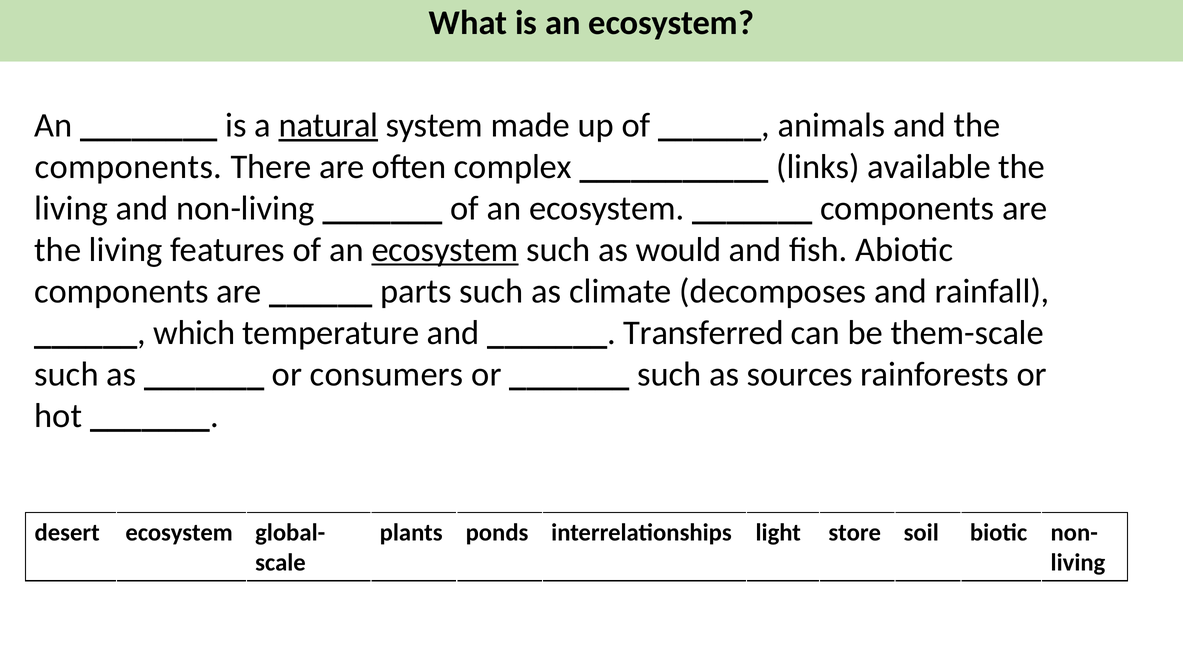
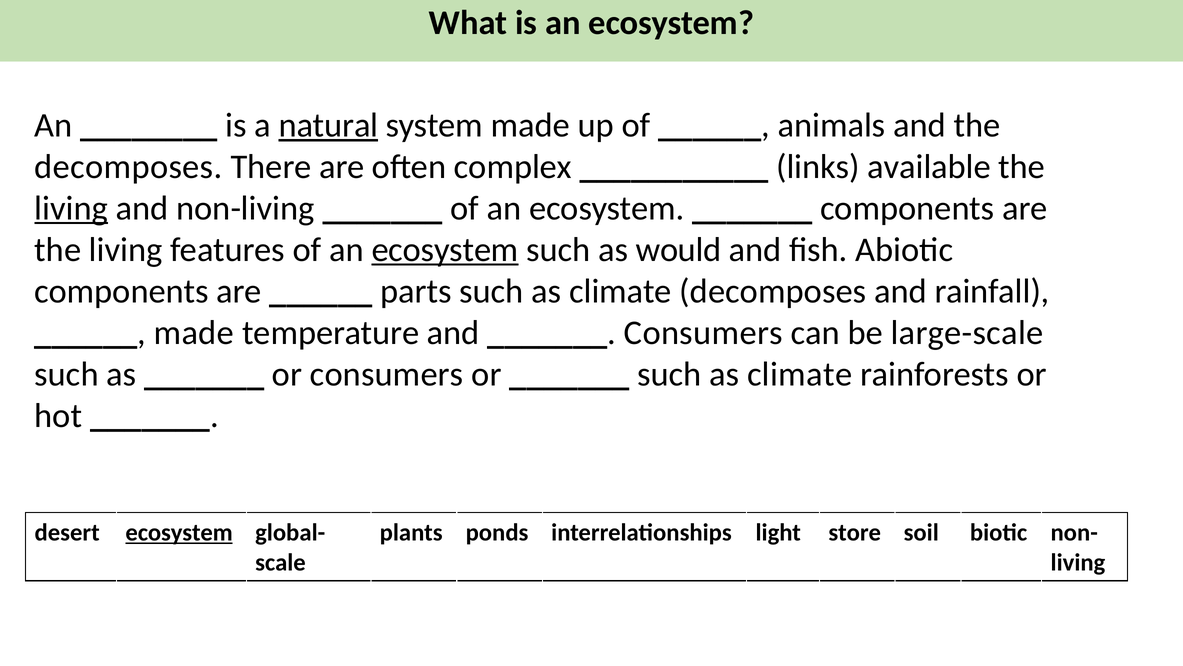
components at (128, 167): components -> decomposes
living at (71, 208) underline: none -> present
which at (194, 332): which -> made
Transferred at (704, 332): Transferred -> Consumers
them-scale: them-scale -> large-scale
sources at (800, 374): sources -> climate
ecosystem at (179, 532) underline: none -> present
